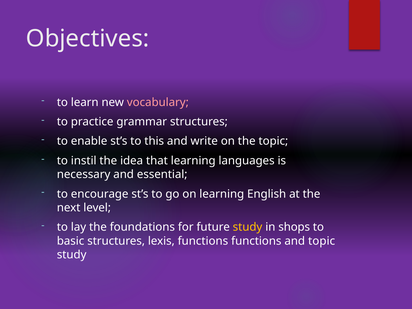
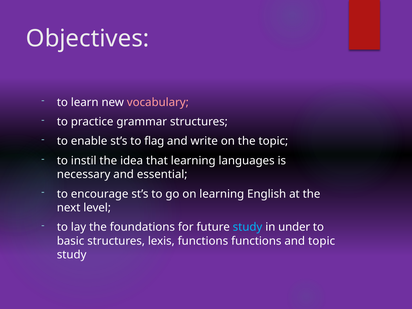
this: this -> flag
study at (248, 227) colour: yellow -> light blue
shops: shops -> under
